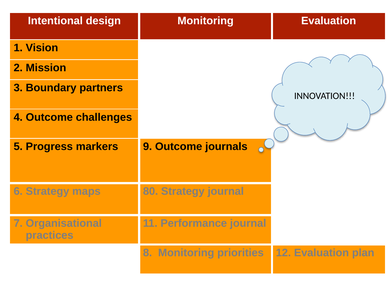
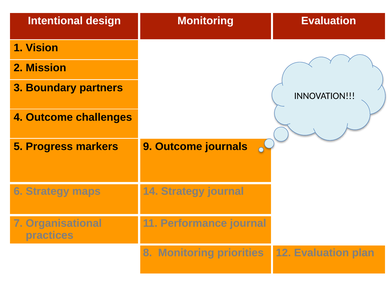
80: 80 -> 14
